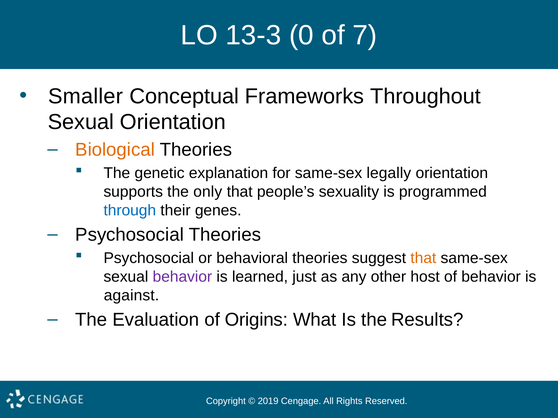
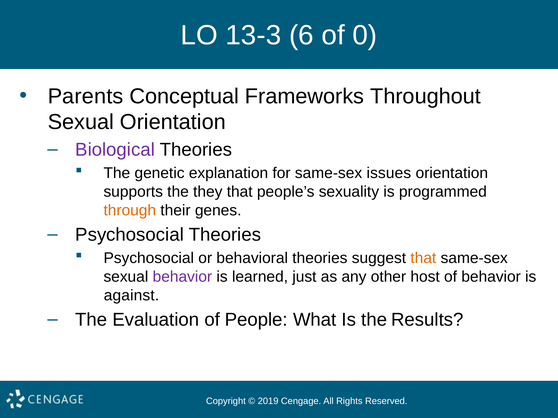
0: 0 -> 6
7: 7 -> 0
Smaller: Smaller -> Parents
Biological colour: orange -> purple
legally: legally -> issues
only: only -> they
through colour: blue -> orange
Origins: Origins -> People
